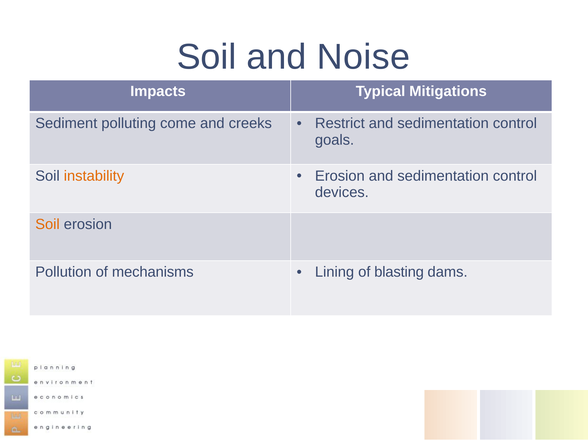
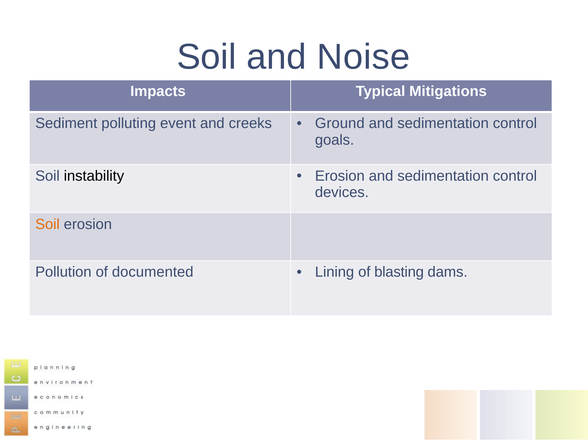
come: come -> event
Restrict: Restrict -> Ground
instability colour: orange -> black
mechanisms: mechanisms -> documented
